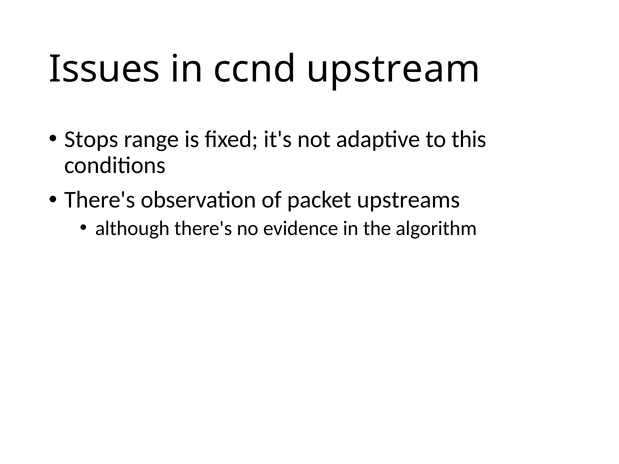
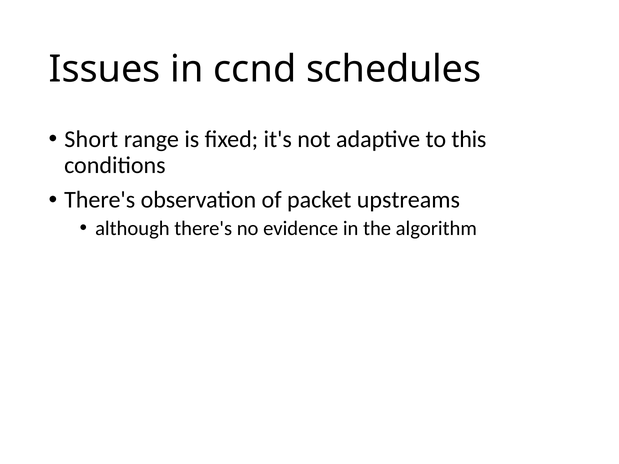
upstream: upstream -> schedules
Stops: Stops -> Short
